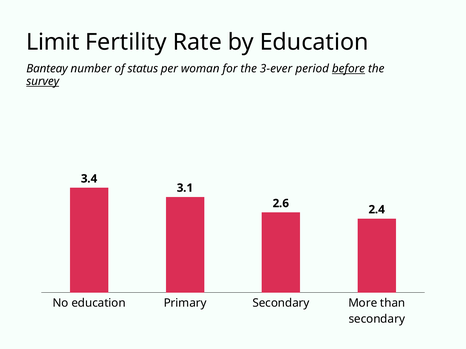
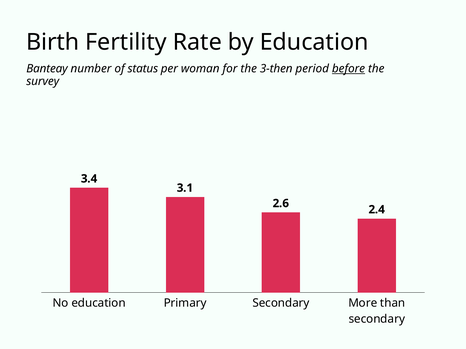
Limit: Limit -> Birth
3-ever: 3-ever -> 3-then
survey underline: present -> none
